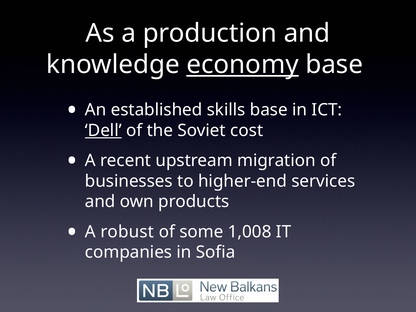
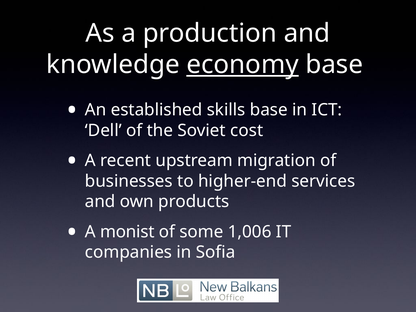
Dell underline: present -> none
robust: robust -> monist
1,008: 1,008 -> 1,006
